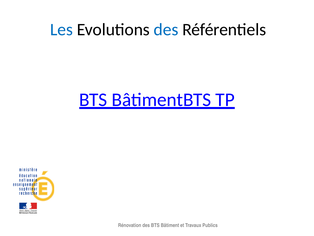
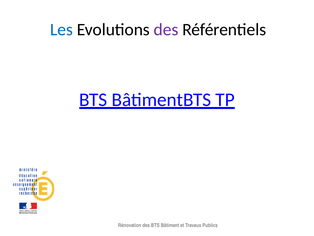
des at (166, 30) colour: blue -> purple
